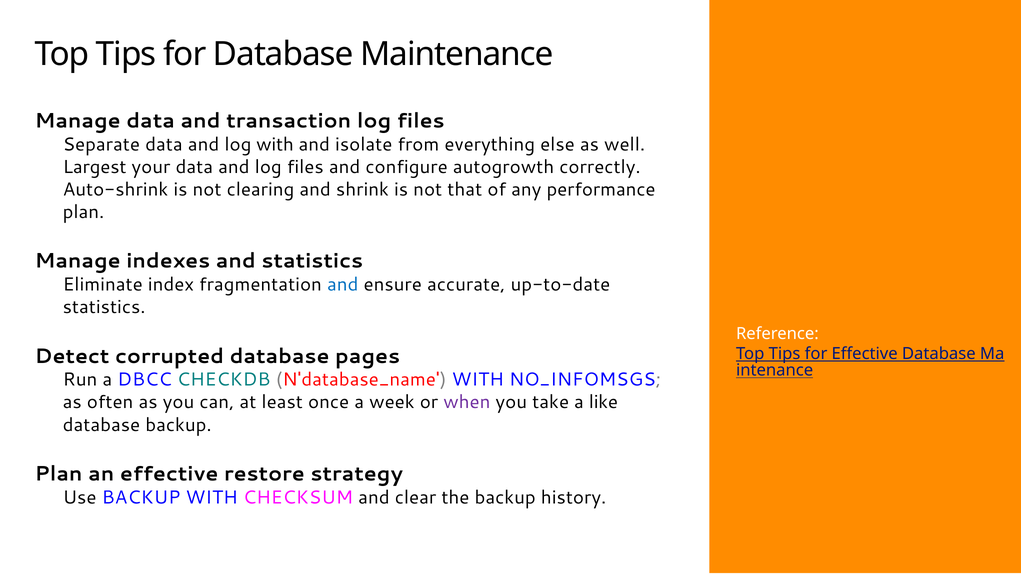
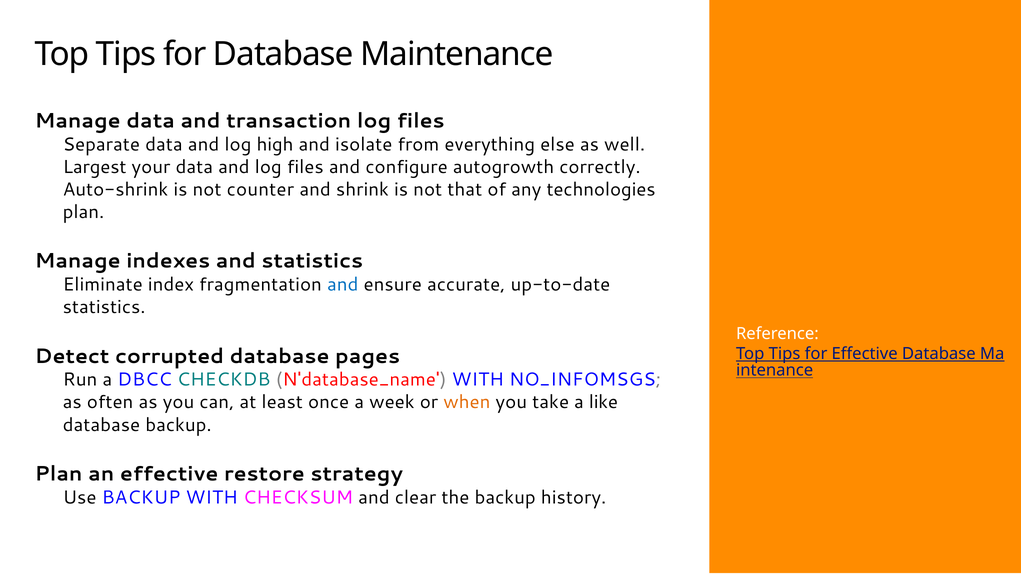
log with: with -> high
clearing: clearing -> counter
performance: performance -> technologies
when colour: purple -> orange
